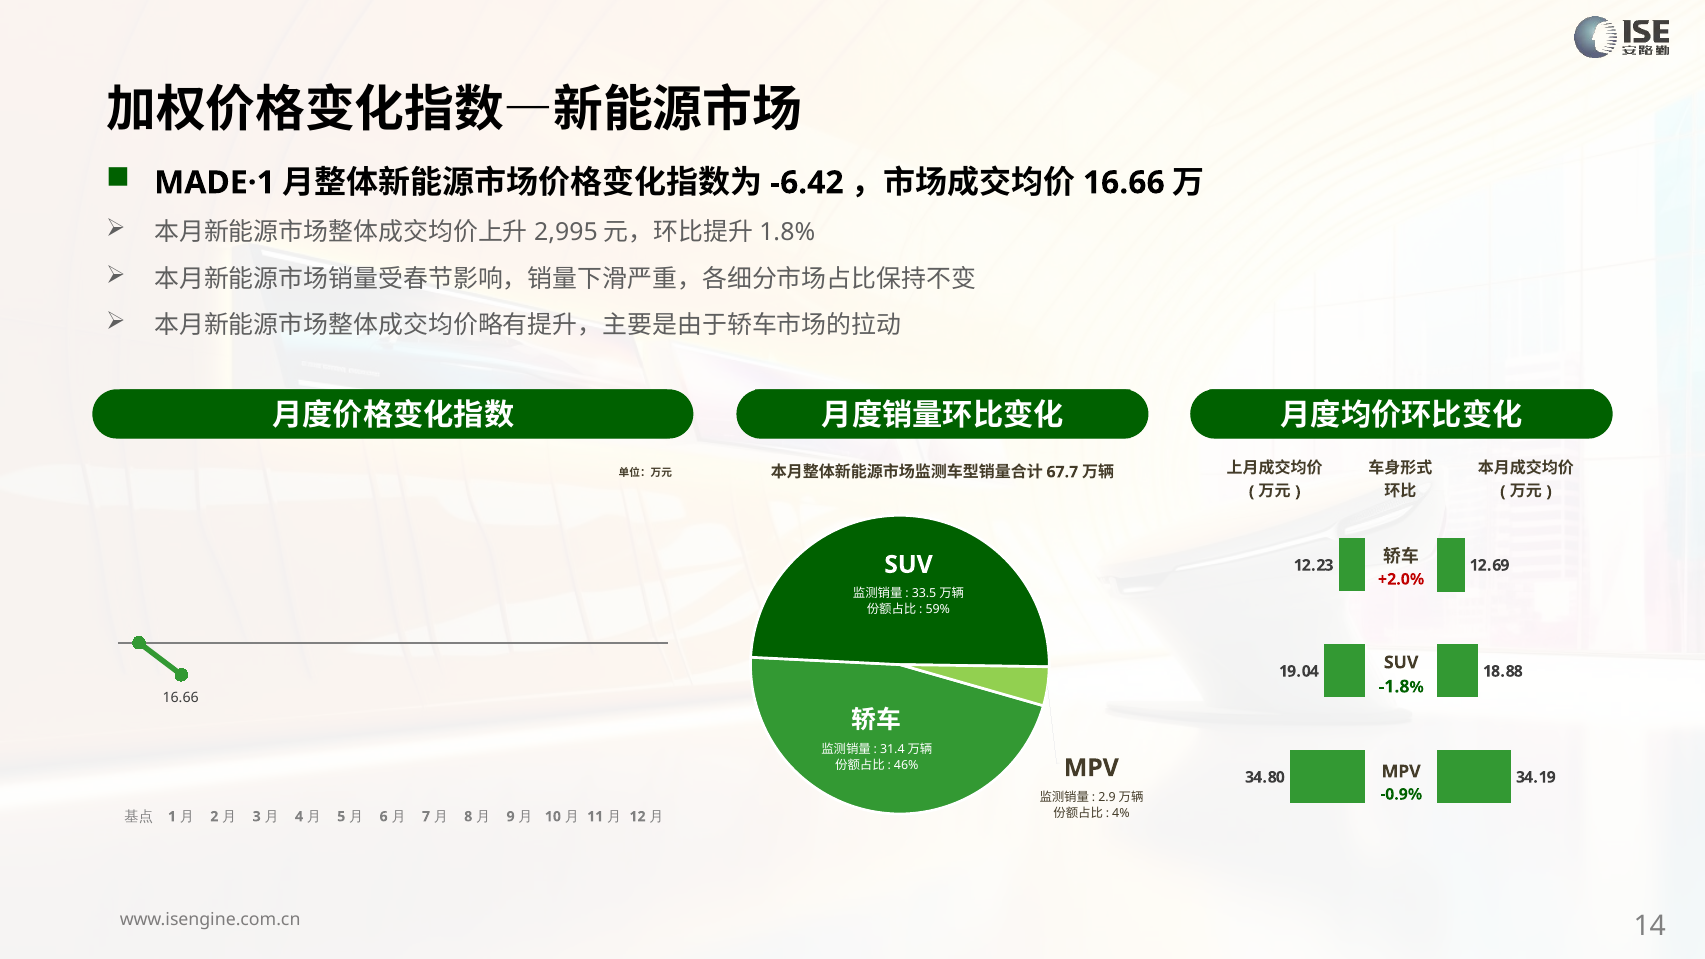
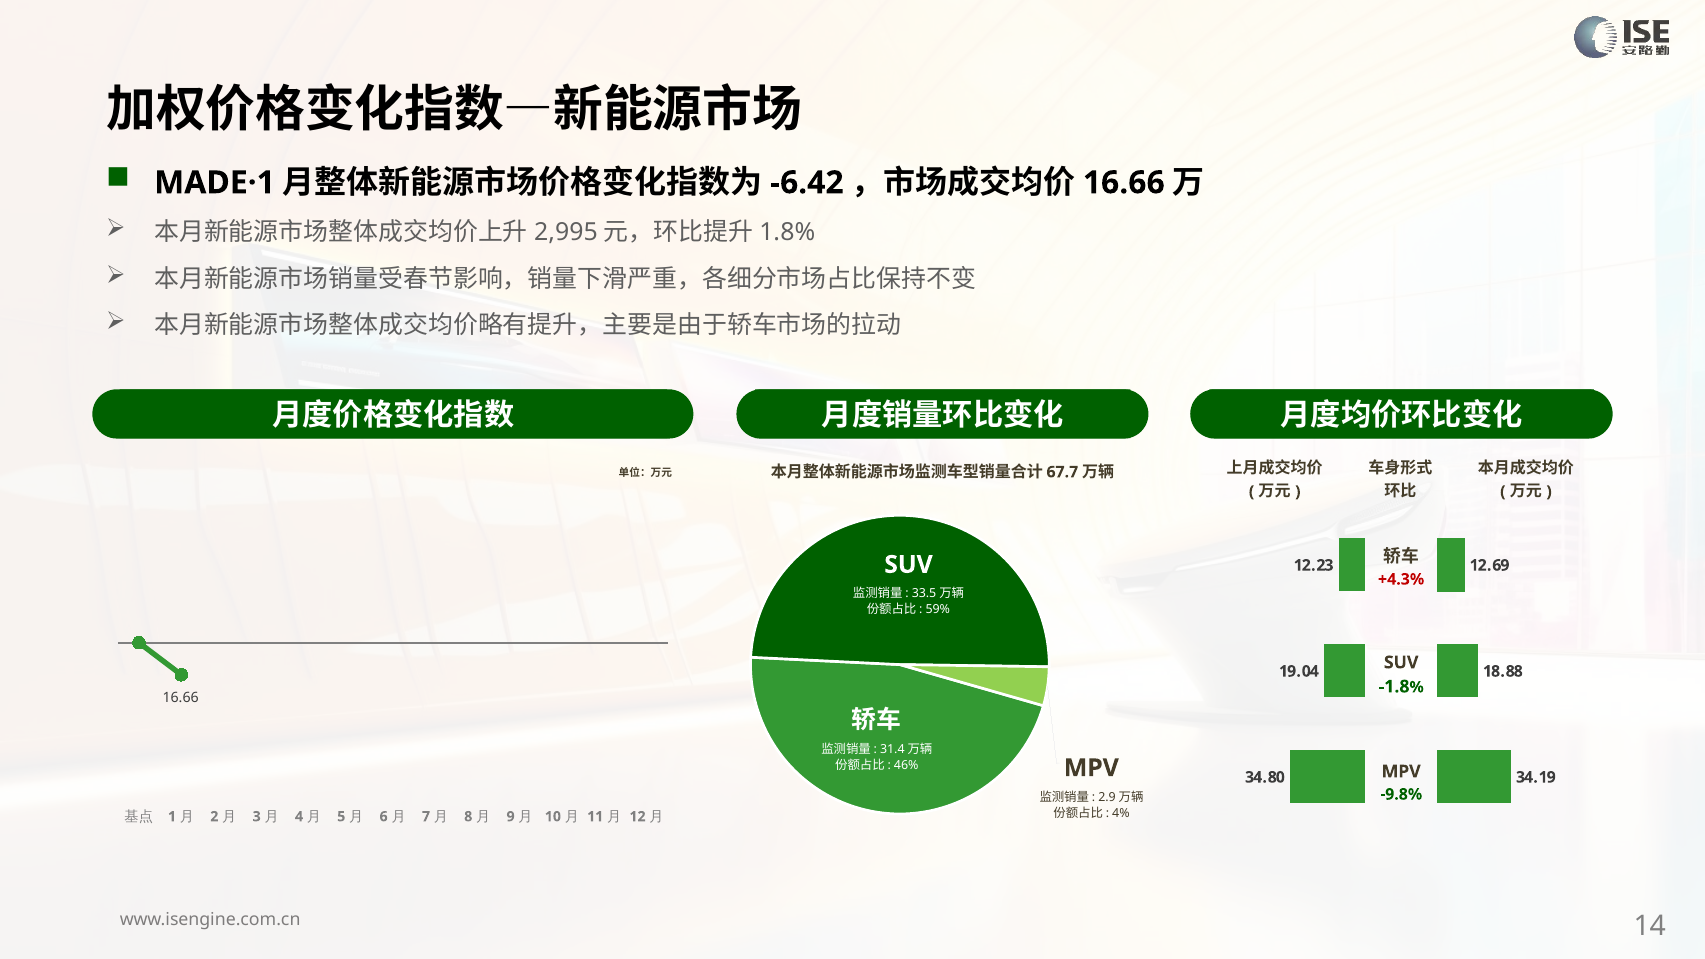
+2.0%: +2.0% -> +4.3%
-0.9%: -0.9% -> -9.8%
